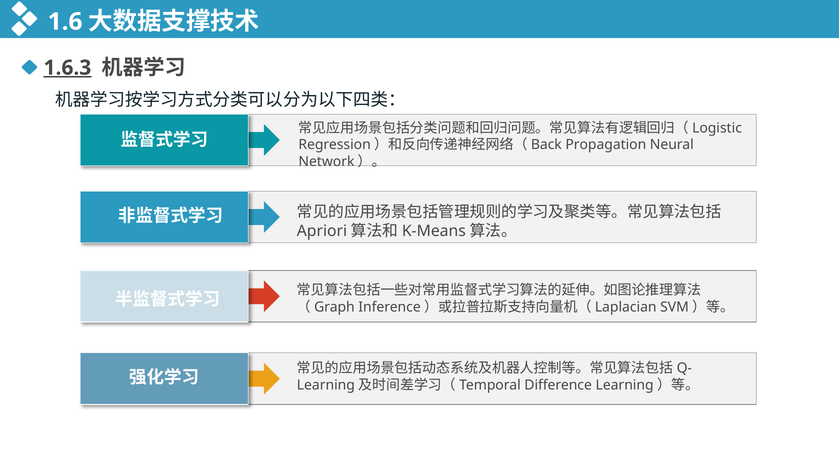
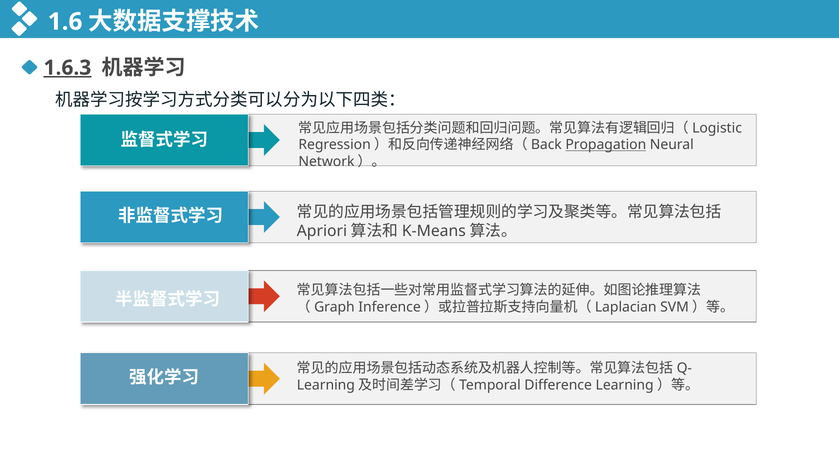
Propagation underline: none -> present
